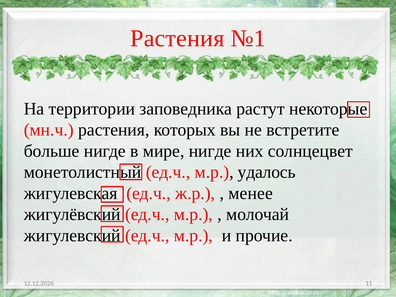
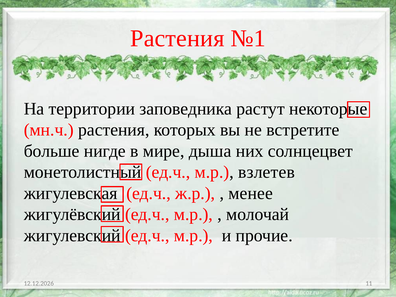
мире нигде: нигде -> дыша
удалось: удалось -> взлетев
